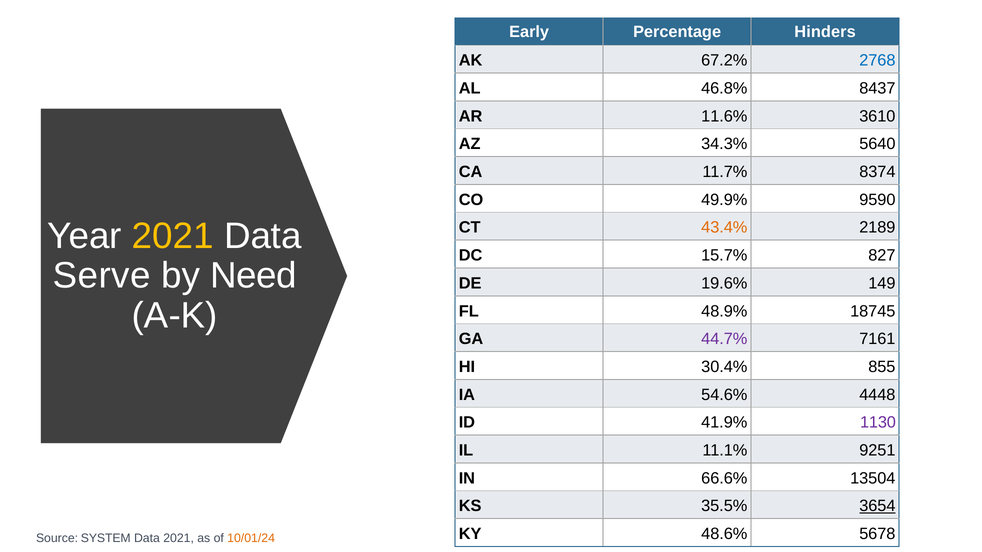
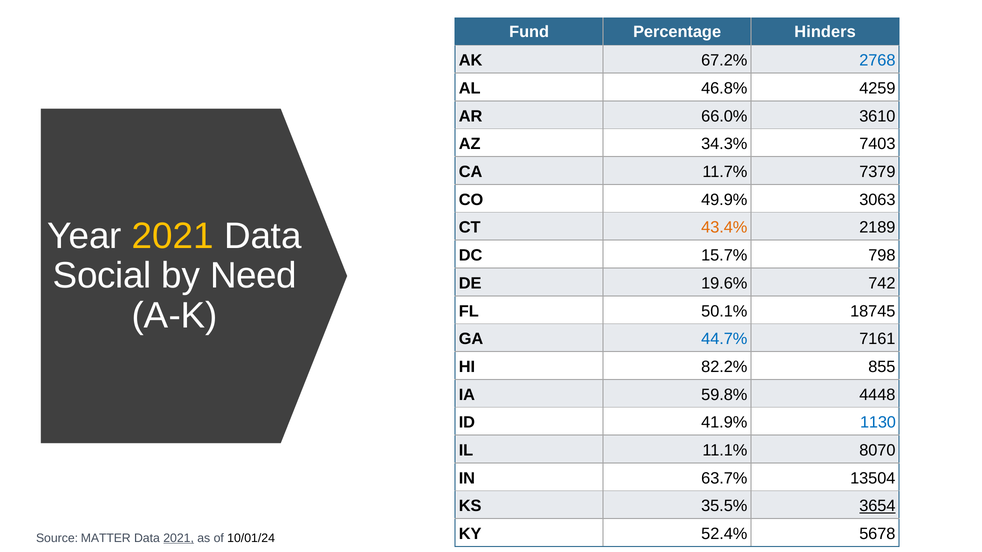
Early: Early -> Fund
8437: 8437 -> 4259
11.6%: 11.6% -> 66.0%
5640: 5640 -> 7403
8374: 8374 -> 7379
9590: 9590 -> 3063
827: 827 -> 798
Serve: Serve -> Social
149: 149 -> 742
48.9%: 48.9% -> 50.1%
44.7% colour: purple -> blue
30.4%: 30.4% -> 82.2%
54.6%: 54.6% -> 59.8%
1130 colour: purple -> blue
9251: 9251 -> 8070
66.6%: 66.6% -> 63.7%
48.6%: 48.6% -> 52.4%
SYSTEM: SYSTEM -> MATTER
2021 at (179, 538) underline: none -> present
10/01/24 colour: orange -> black
